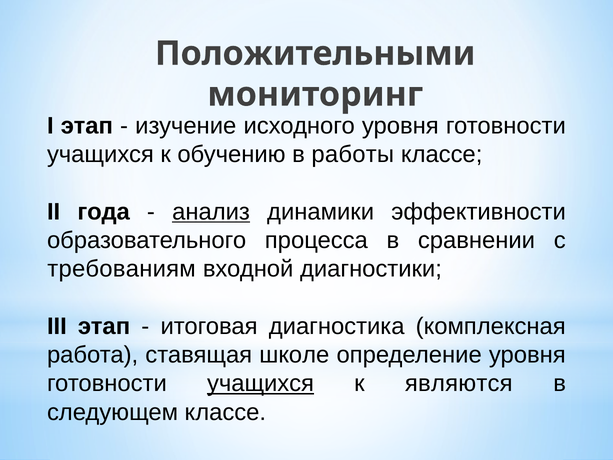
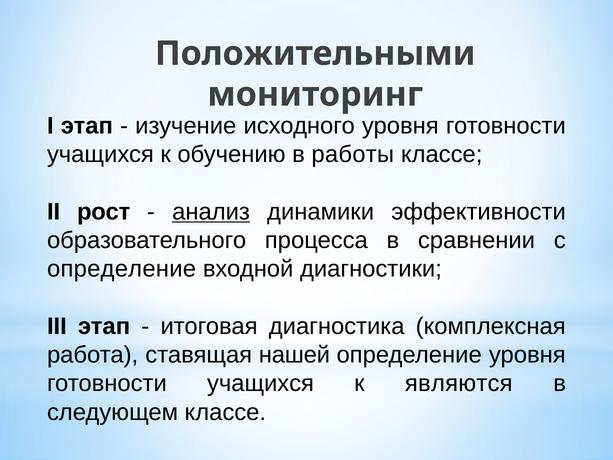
года: года -> рост
требованиям at (122, 269): требованиям -> определение
школе: школе -> нашей
учащихся at (261, 383) underline: present -> none
